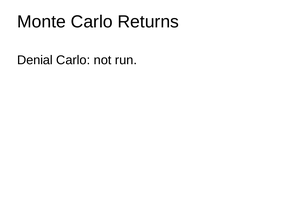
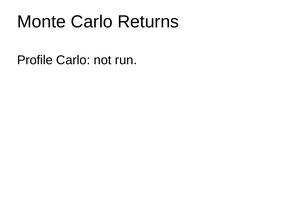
Denial: Denial -> Profile
